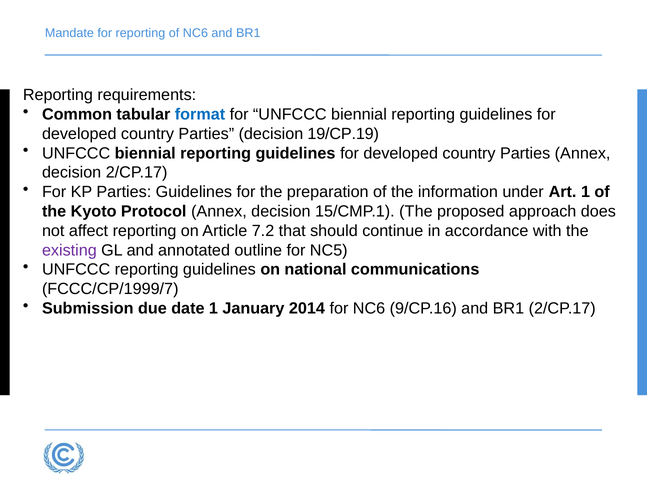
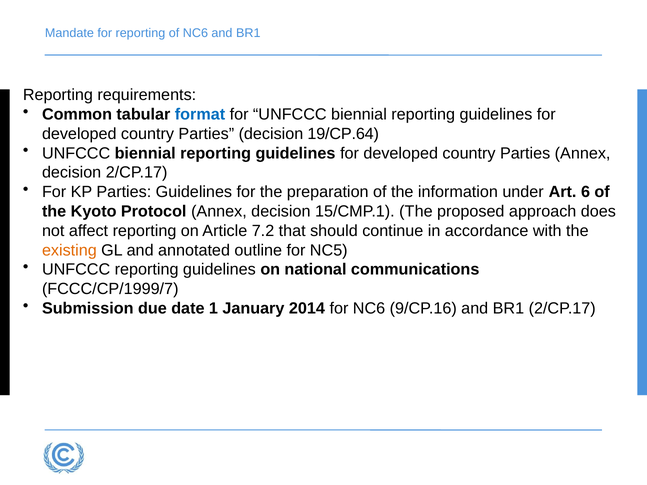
19/CP.19: 19/CP.19 -> 19/CP.64
Art 1: 1 -> 6
existing colour: purple -> orange
